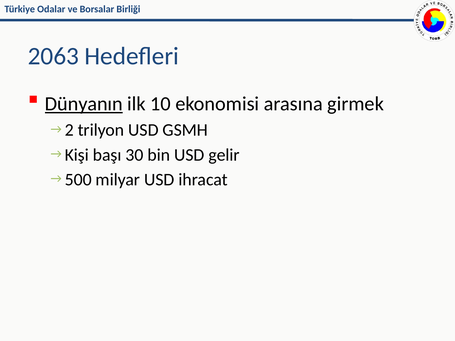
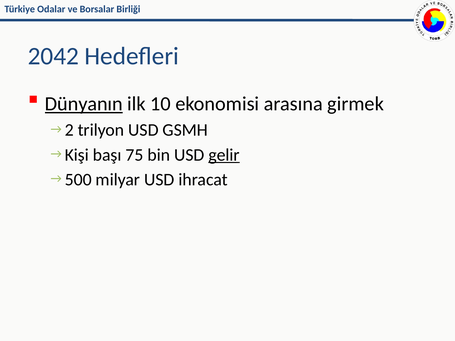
2063: 2063 -> 2042
30: 30 -> 75
gelir underline: none -> present
